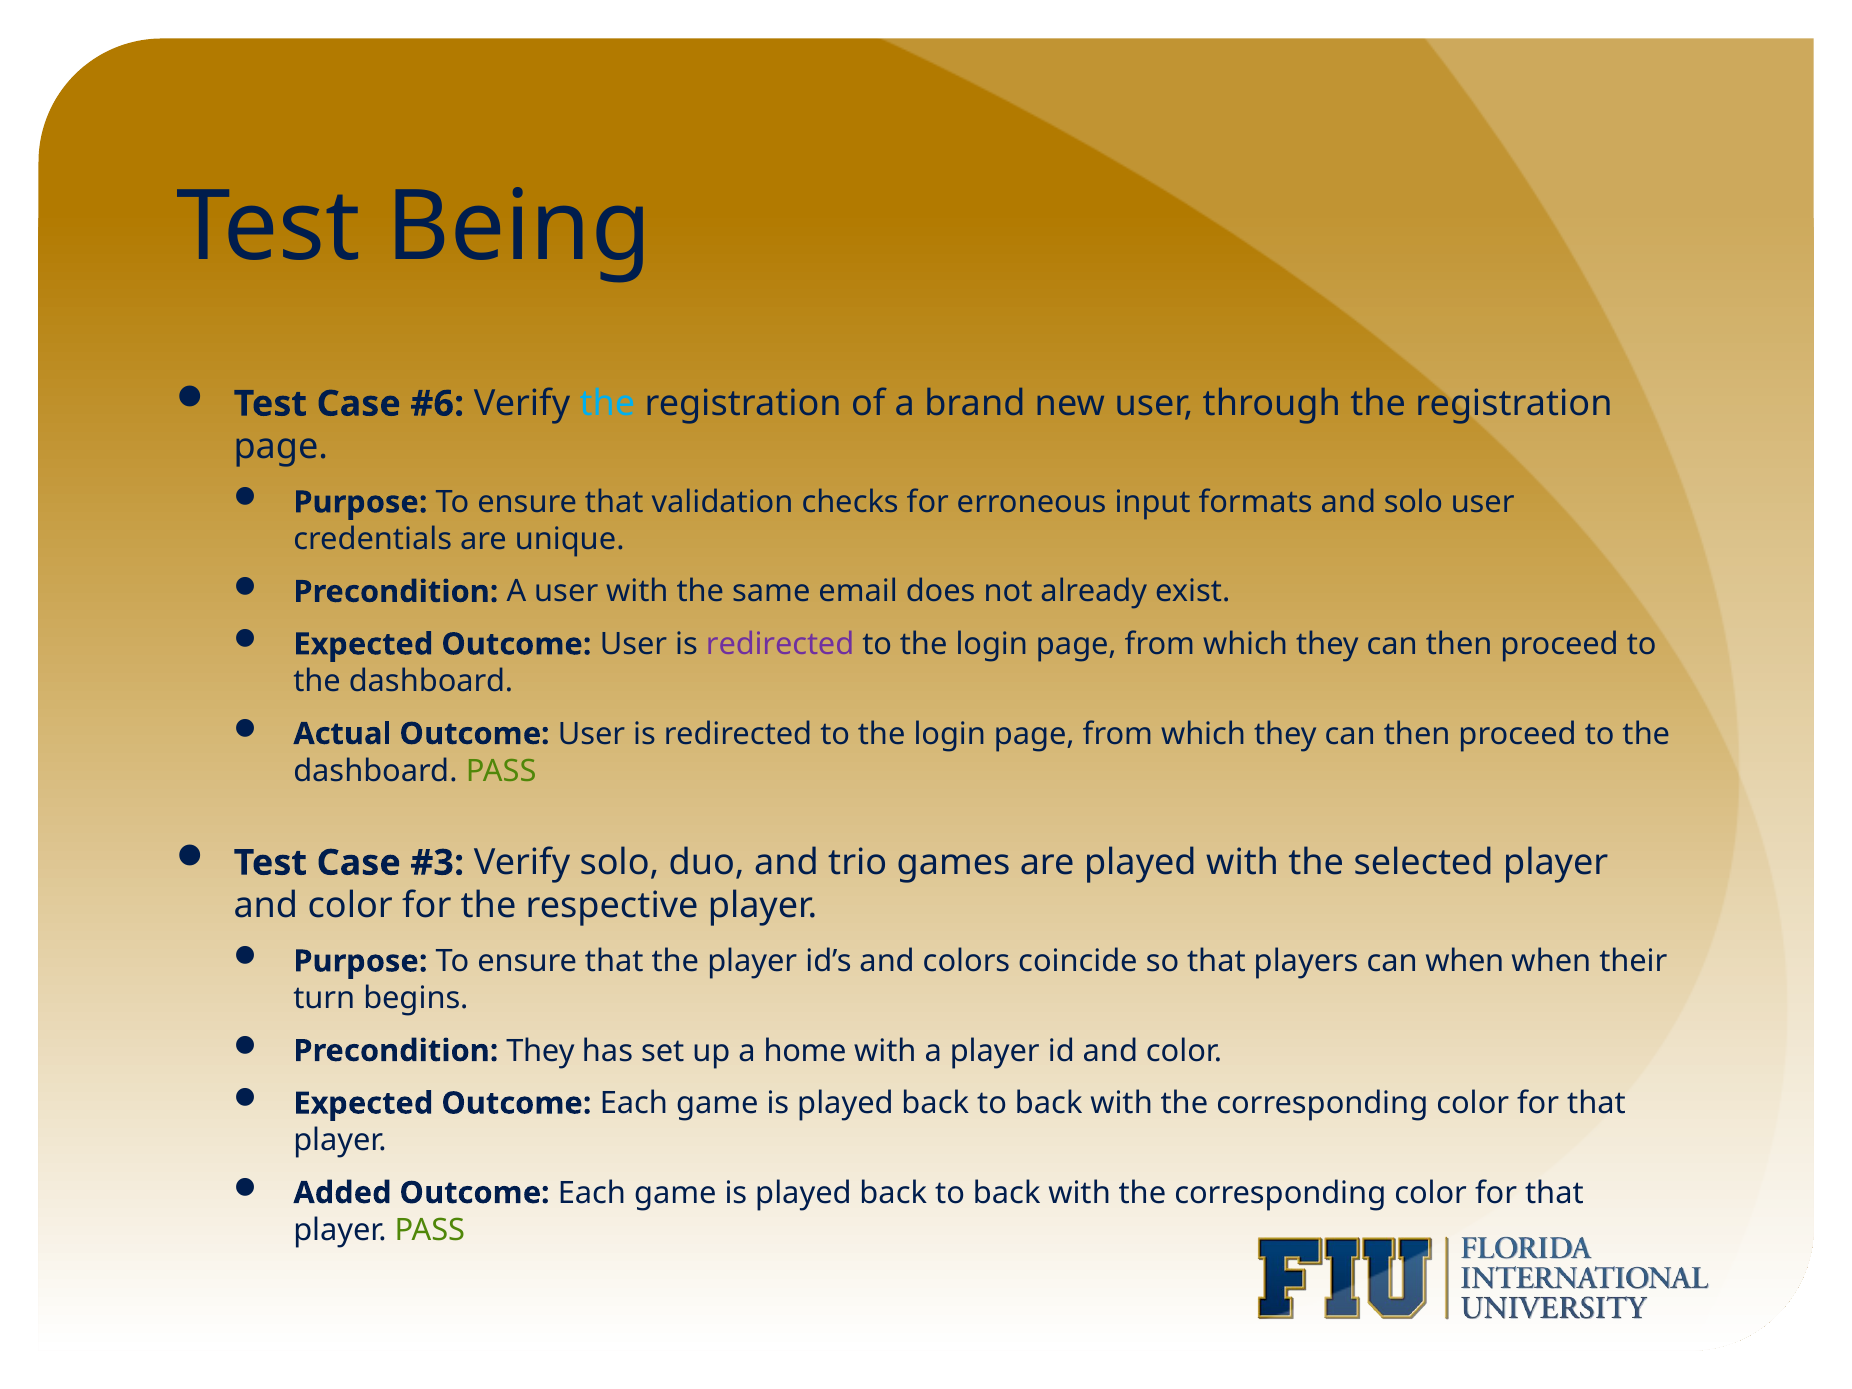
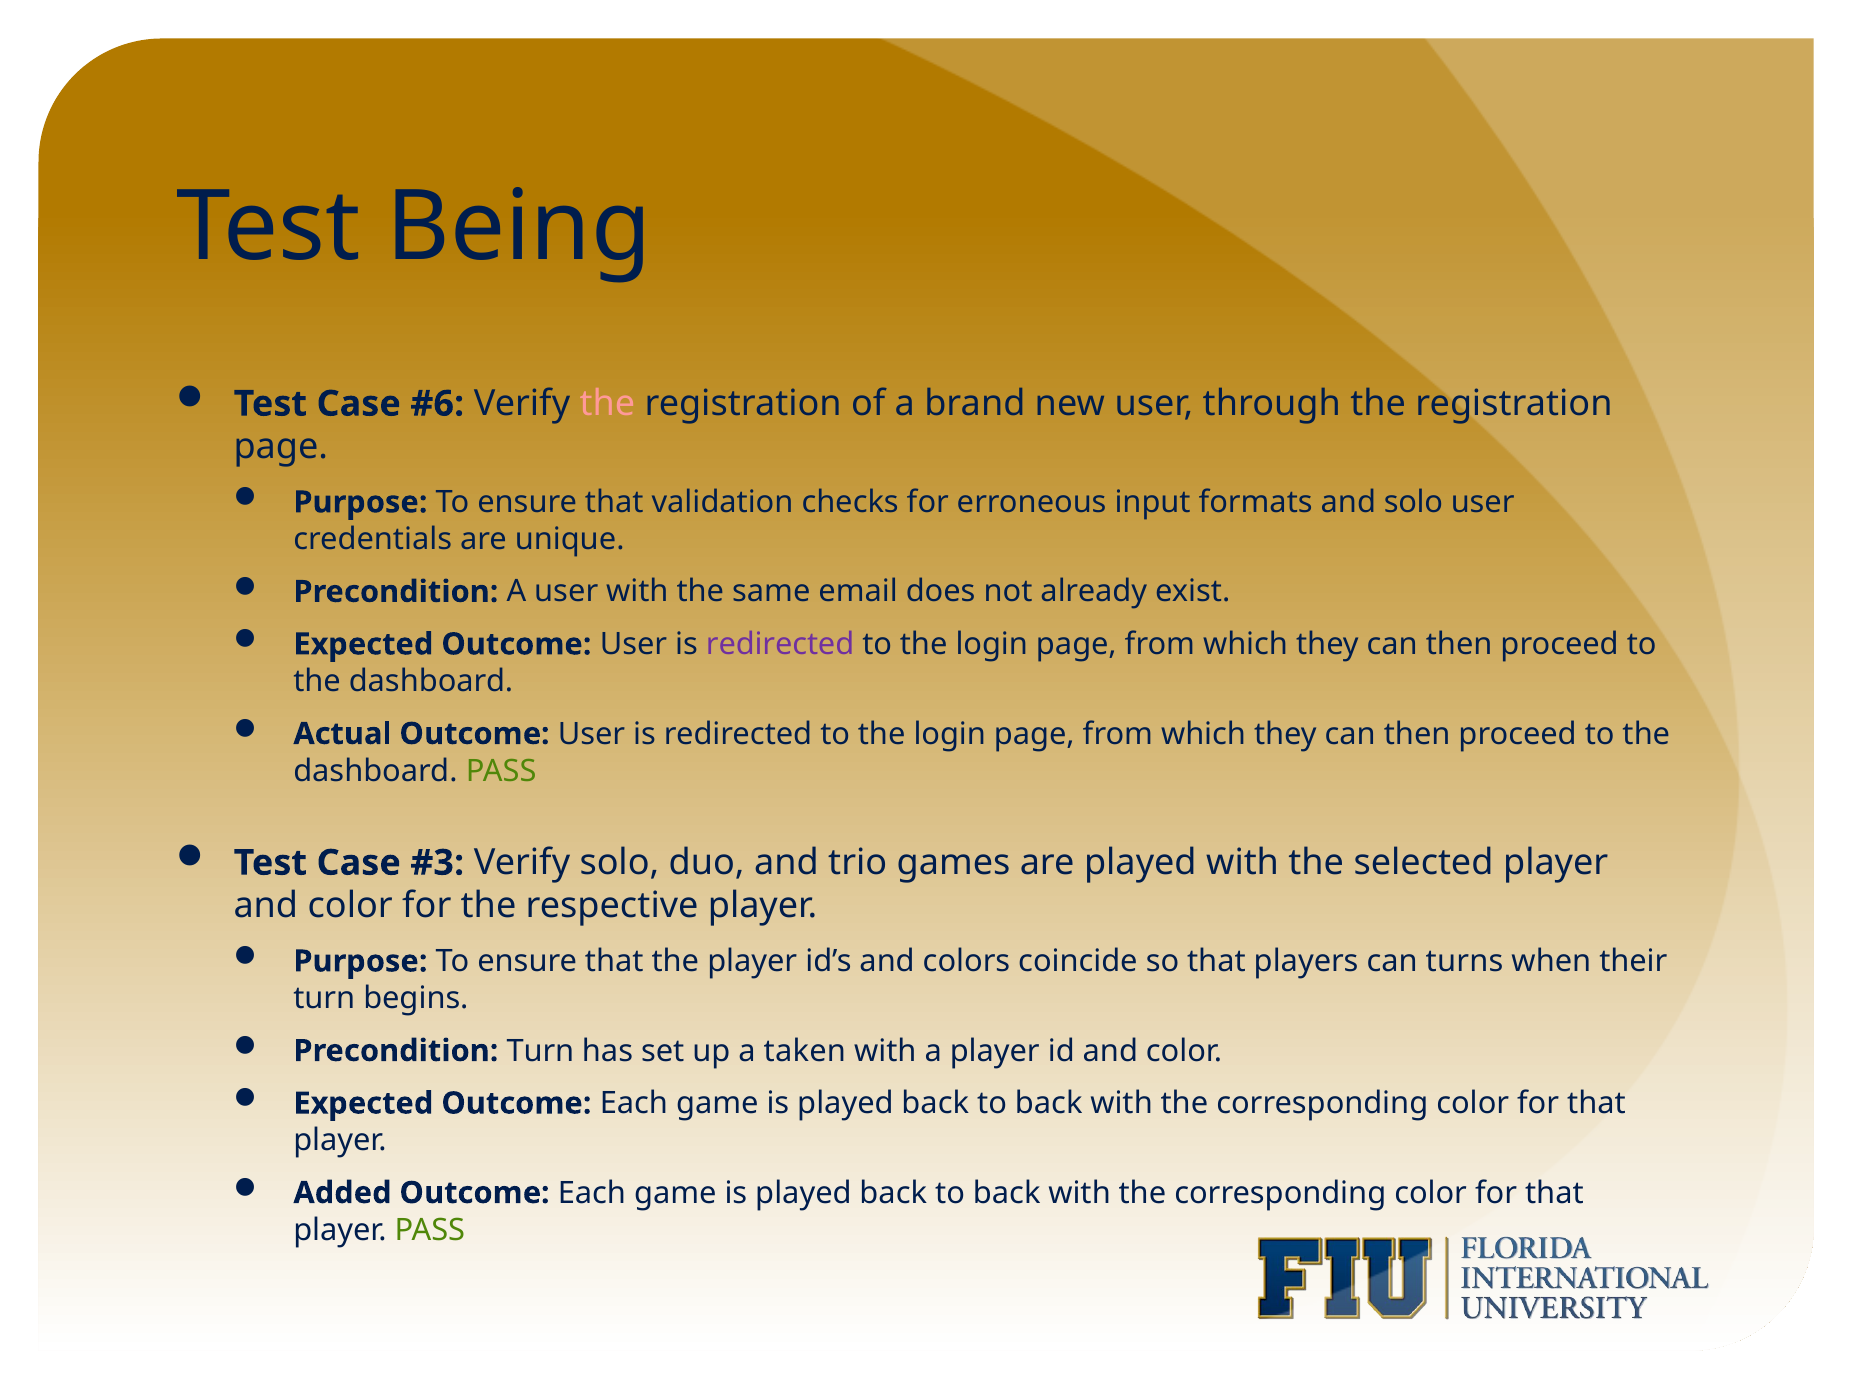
the at (607, 404) colour: light blue -> pink
can when: when -> turns
Precondition They: They -> Turn
home: home -> taken
